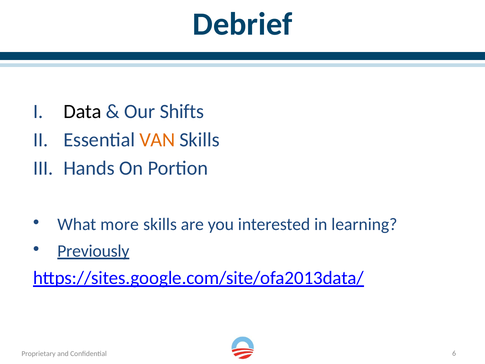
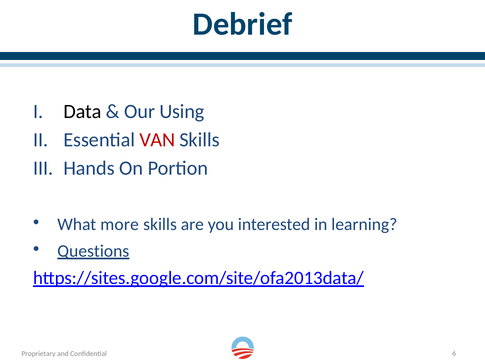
Shifts: Shifts -> Using
VAN colour: orange -> red
Previously: Previously -> Questions
